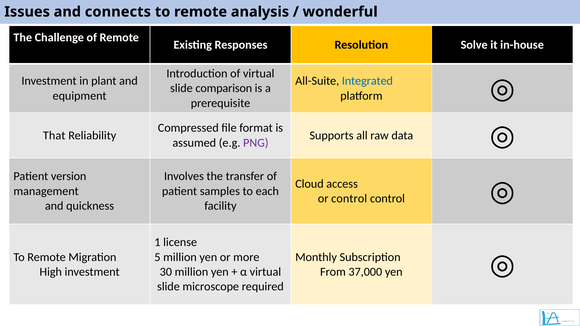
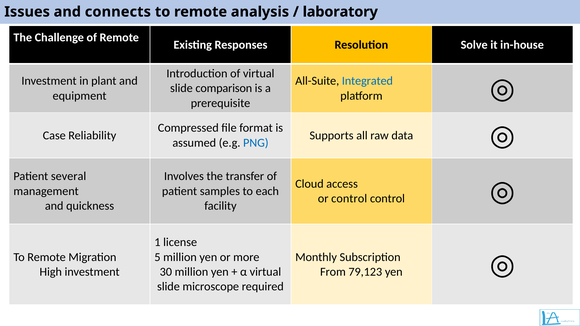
wonderful: wonderful -> laboratory
That: That -> Case
PNG colour: purple -> blue
version: version -> several
37,000: 37,000 -> 79,123
